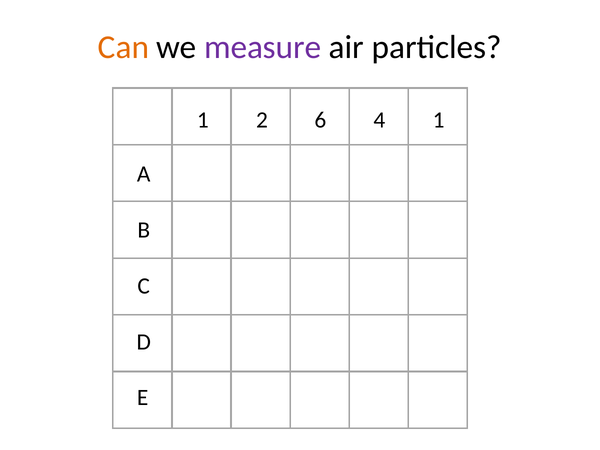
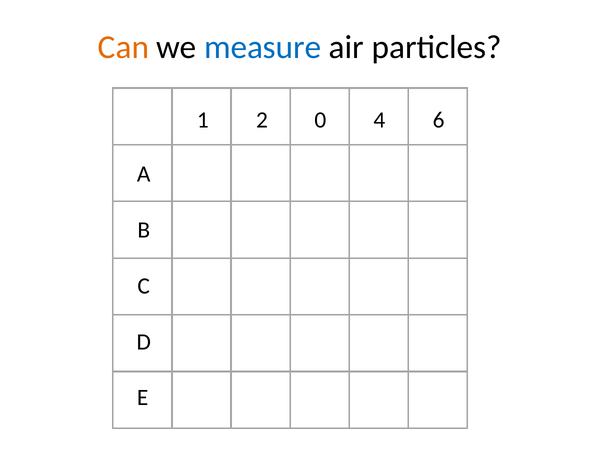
measure colour: purple -> blue
6: 6 -> 0
4 1: 1 -> 6
